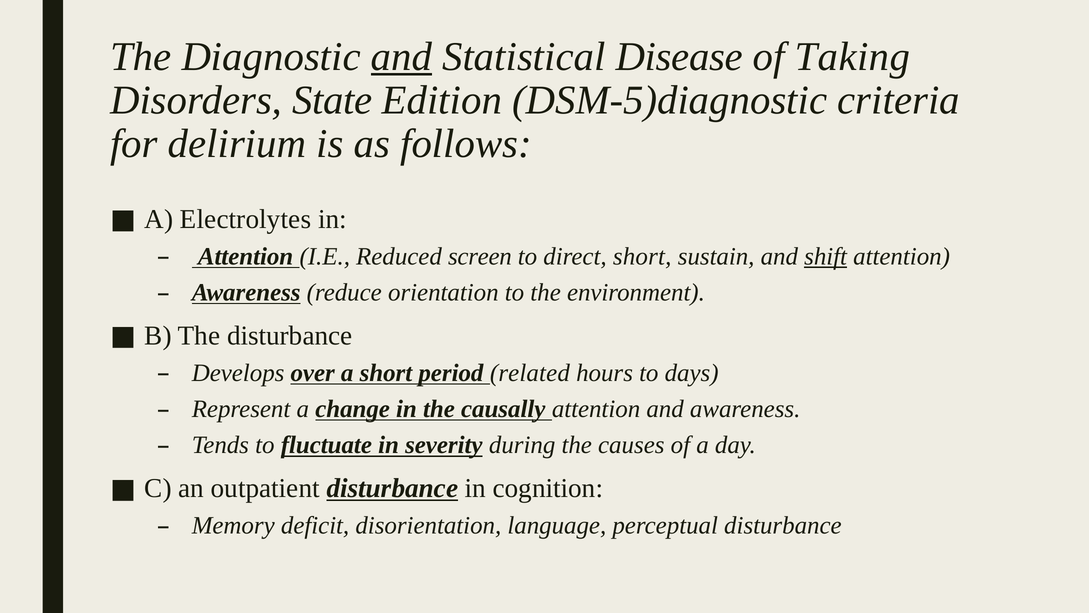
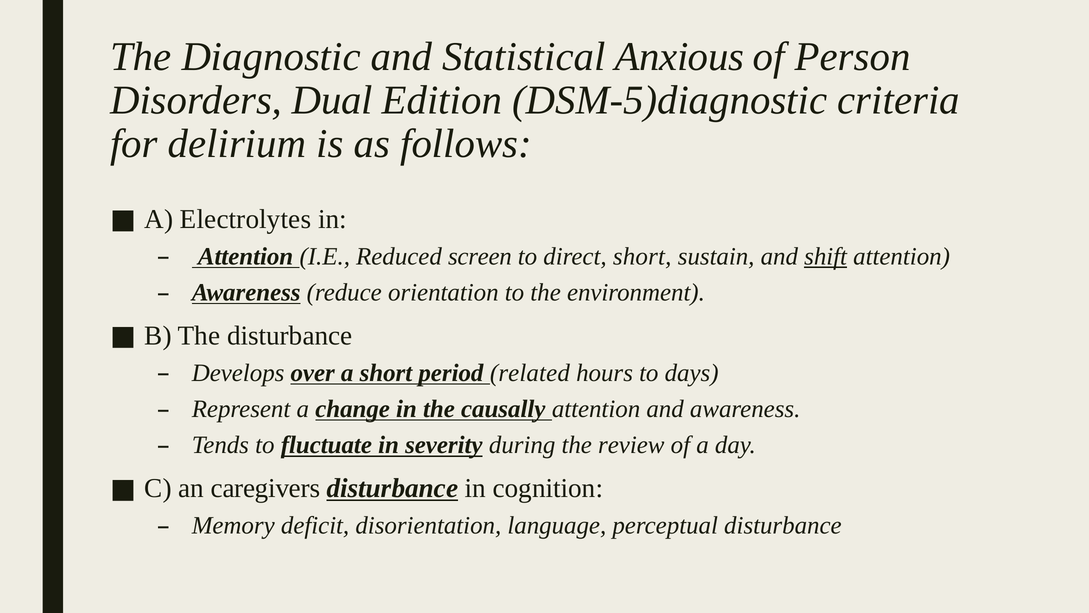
and at (401, 57) underline: present -> none
Disease: Disease -> Anxious
Taking: Taking -> Person
State: State -> Dual
causes: causes -> review
outpatient: outpatient -> caregivers
